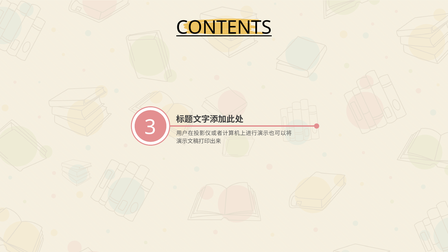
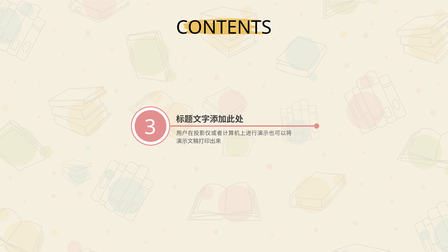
CONTENTS underline: present -> none
